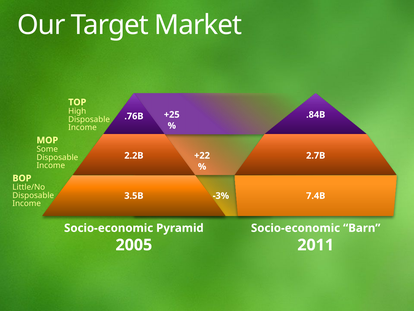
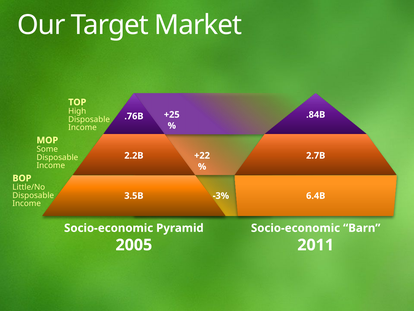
7.4B: 7.4B -> 6.4B
